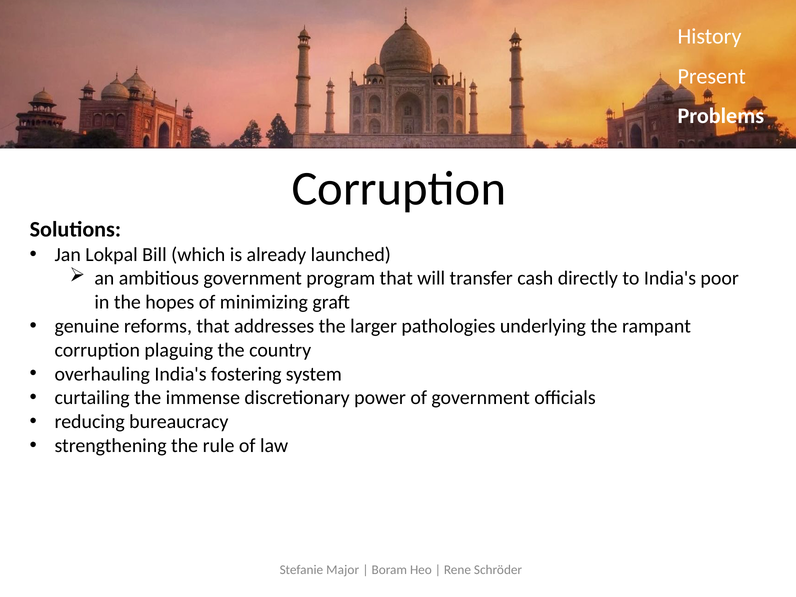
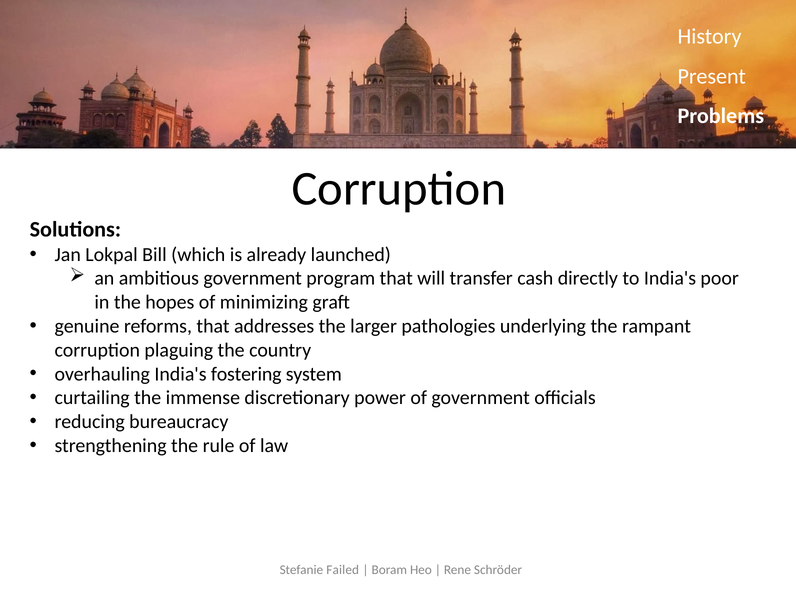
Major: Major -> Failed
